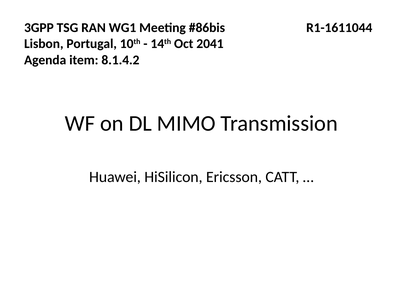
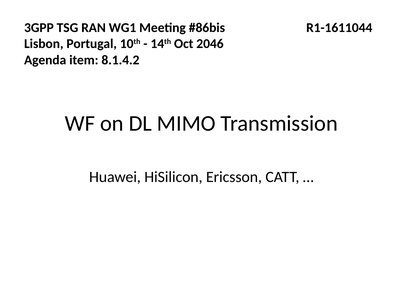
2041: 2041 -> 2046
